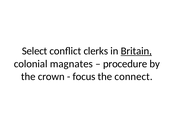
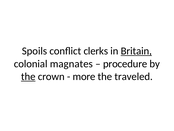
Select: Select -> Spoils
the at (28, 76) underline: none -> present
focus: focus -> more
connect: connect -> traveled
